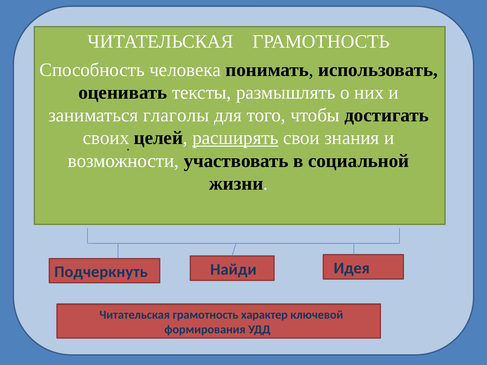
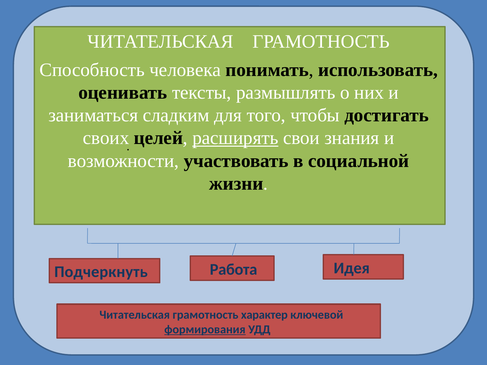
глаголы: глаголы -> сладким
Найди: Найди -> Работа
формирования underline: none -> present
